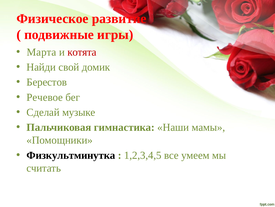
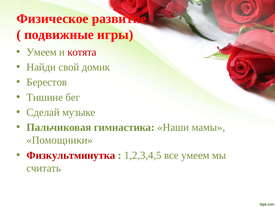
Марта at (41, 52): Марта -> Умеем
Речевое: Речевое -> Тишине
Физкультминутка colour: black -> red
